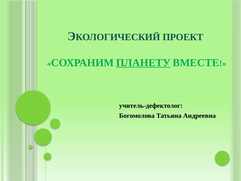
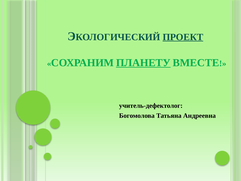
ПРОЕКТ underline: none -> present
